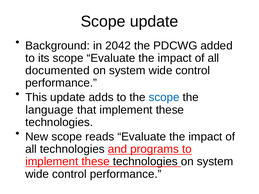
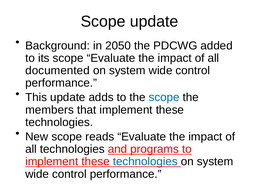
2042: 2042 -> 2050
language: language -> members
technologies at (145, 162) colour: black -> blue
